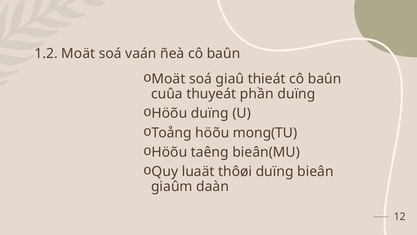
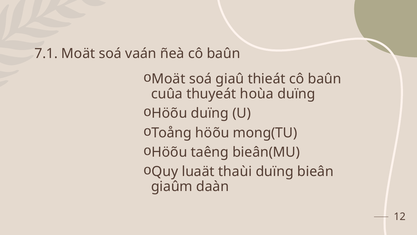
1.2: 1.2 -> 7.1
phần: phần -> hoùa
thôøi: thôøi -> thaùi
